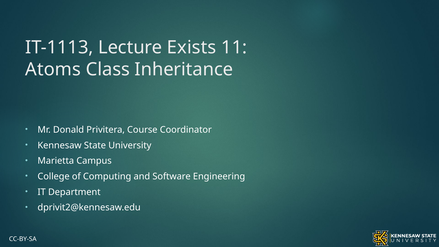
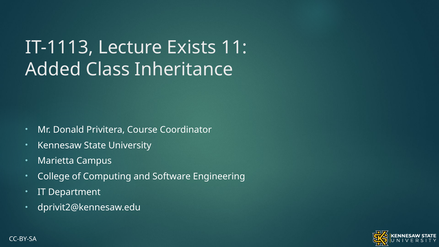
Atoms: Atoms -> Added
